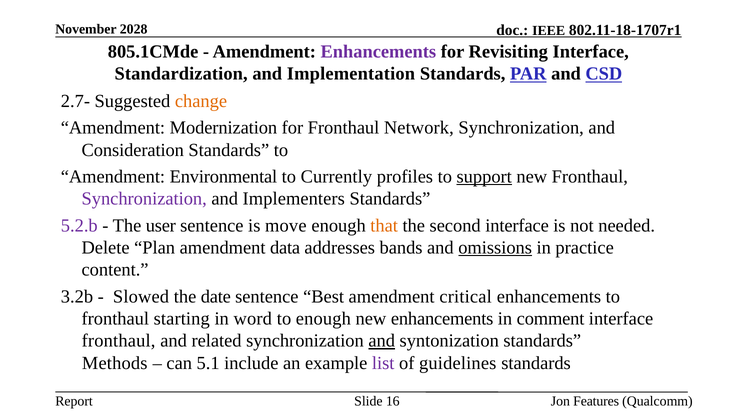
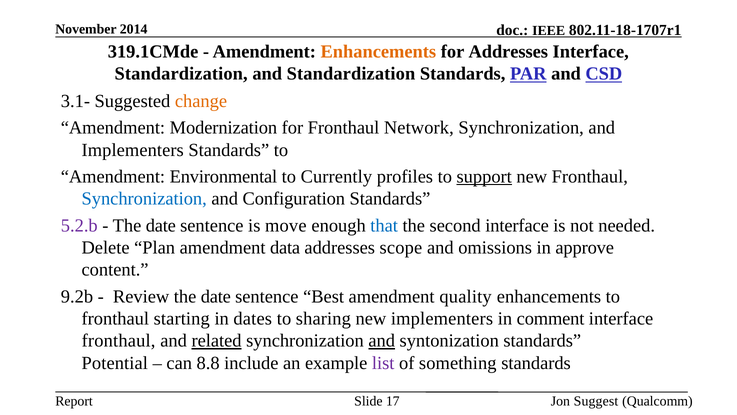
2028: 2028 -> 2014
805.1CMde: 805.1CMde -> 319.1CMde
Enhancements at (378, 51) colour: purple -> orange
for Revisiting: Revisiting -> Addresses
and Implementation: Implementation -> Standardization
2.7-: 2.7- -> 3.1-
Consideration at (133, 150): Consideration -> Implementers
Synchronization at (144, 199) colour: purple -> blue
Implementers: Implementers -> Configuration
user at (161, 225): user -> date
that colour: orange -> blue
bands: bands -> scope
omissions underline: present -> none
practice: practice -> approve
3.2b: 3.2b -> 9.2b
Slowed: Slowed -> Review
critical: critical -> quality
word: word -> dates
to enough: enough -> sharing
new enhancements: enhancements -> implementers
related underline: none -> present
Methods: Methods -> Potential
5.1: 5.1 -> 8.8
guidelines: guidelines -> something
16: 16 -> 17
Features: Features -> Suggest
